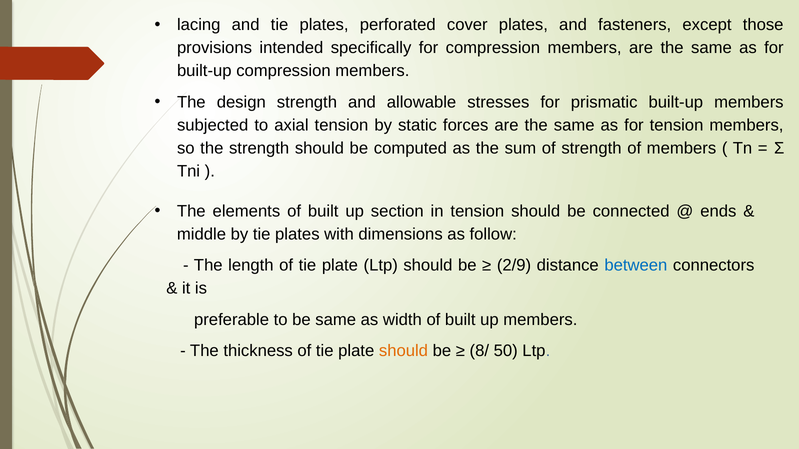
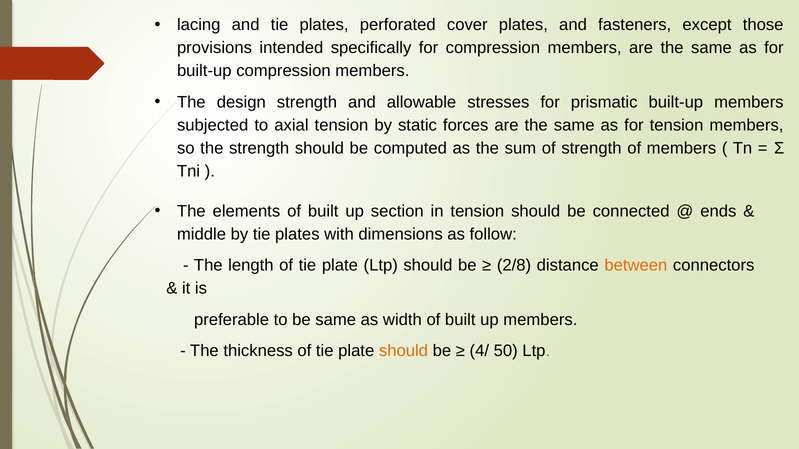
2/9: 2/9 -> 2/8
between colour: blue -> orange
8/: 8/ -> 4/
